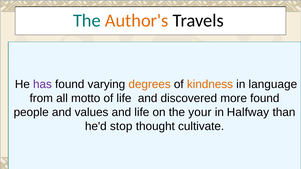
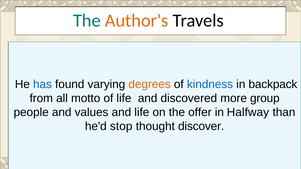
has colour: purple -> blue
kindness colour: orange -> blue
language: language -> backpack
more found: found -> group
your: your -> offer
cultivate: cultivate -> discover
